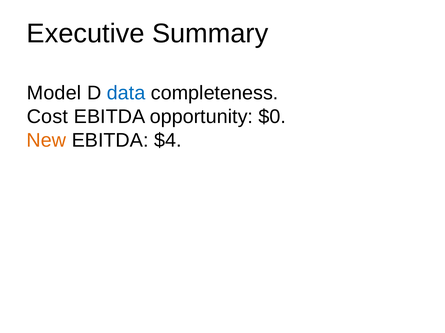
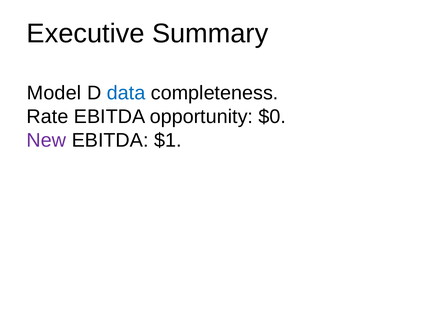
Cost: Cost -> Rate
New colour: orange -> purple
$4: $4 -> $1
